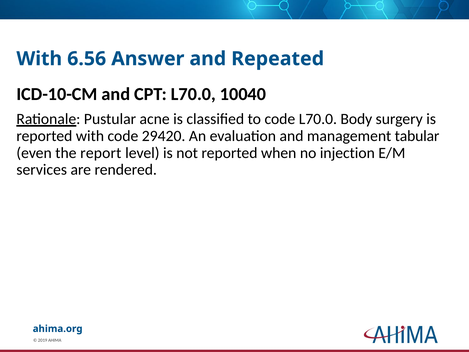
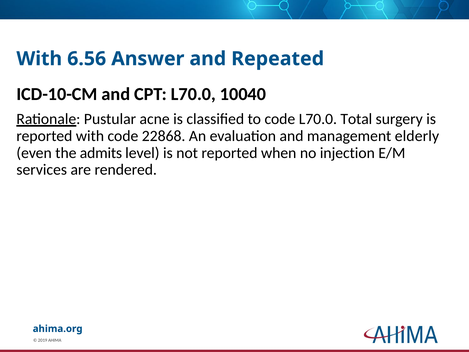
Body: Body -> Total
29420: 29420 -> 22868
tabular: tabular -> elderly
report: report -> admits
